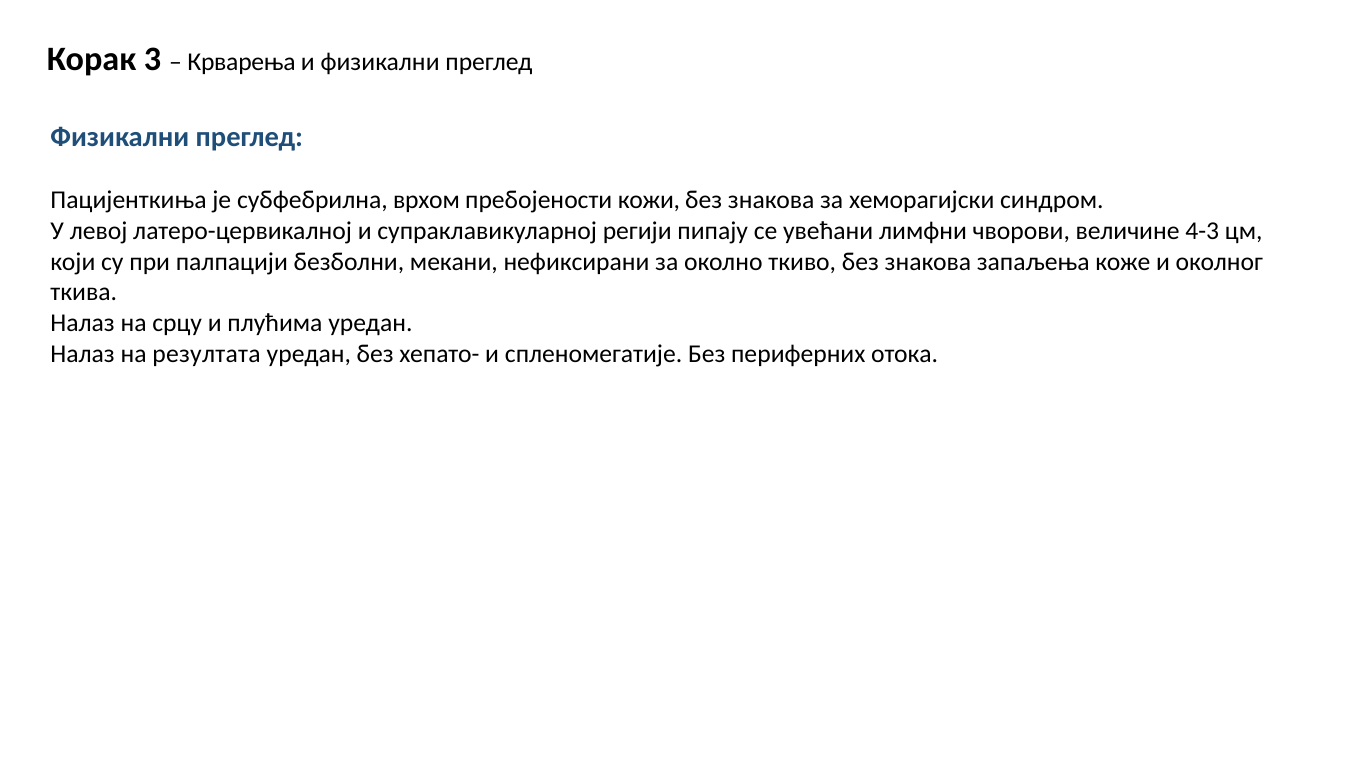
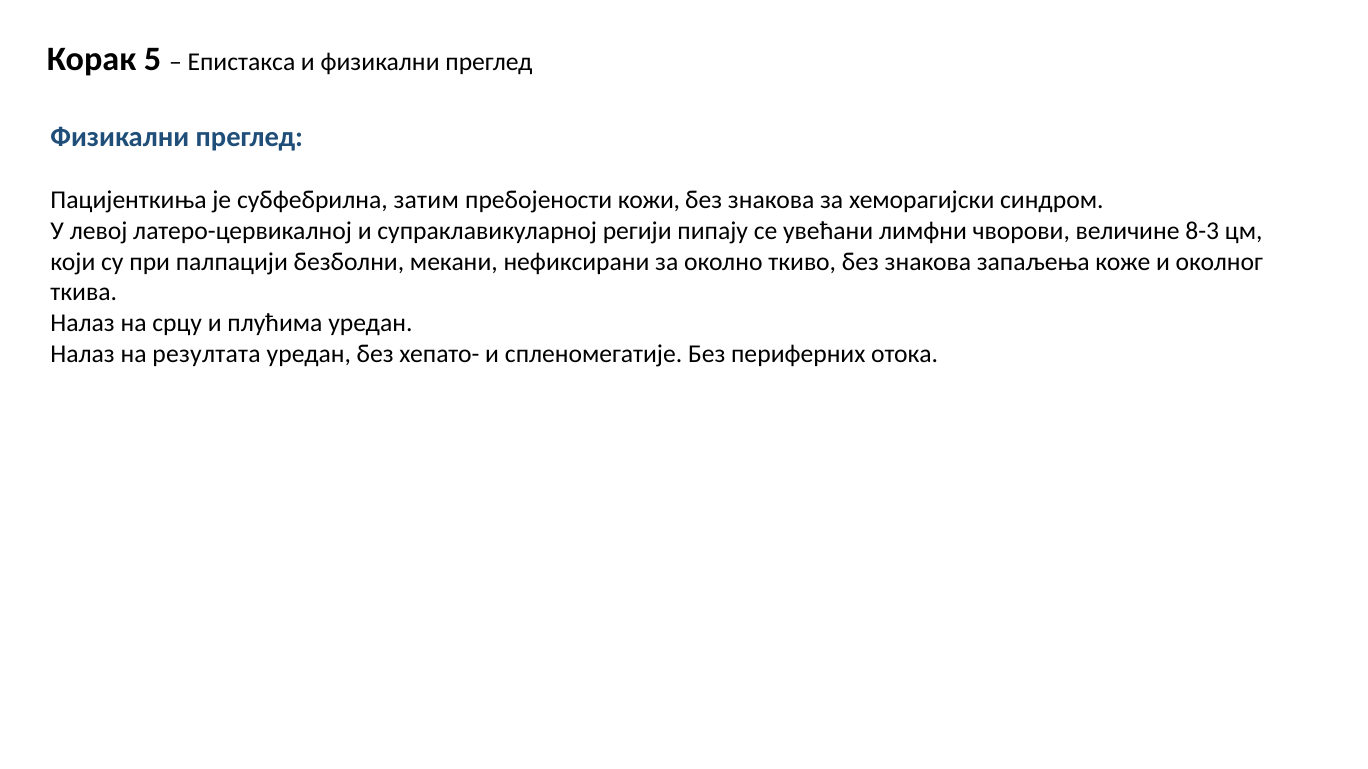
3: 3 -> 5
Крварења: Крварења -> Епистакса
врхом: врхом -> затим
4-3: 4-3 -> 8-3
